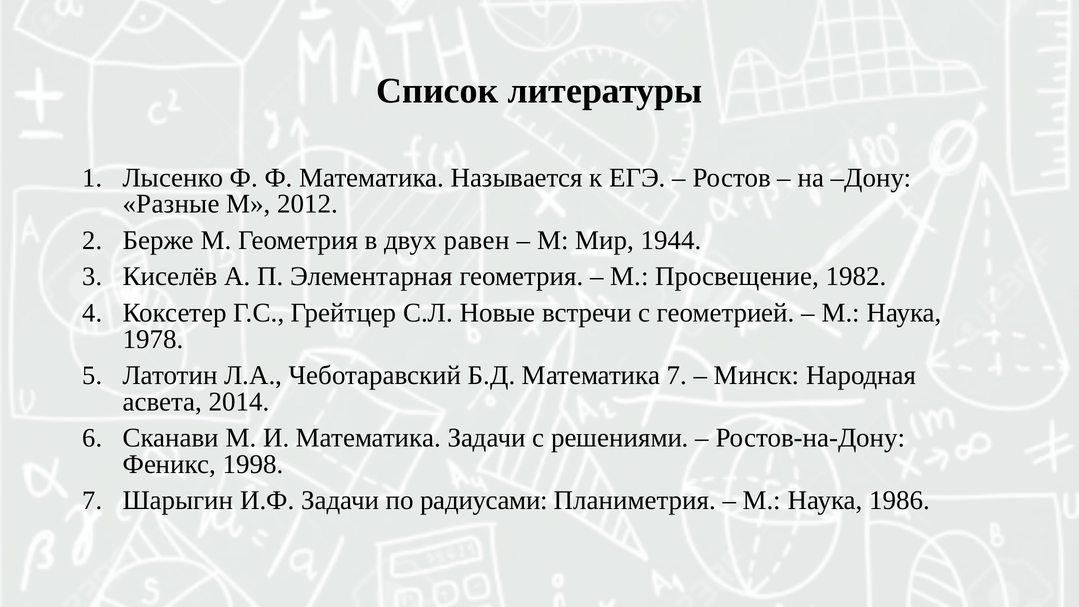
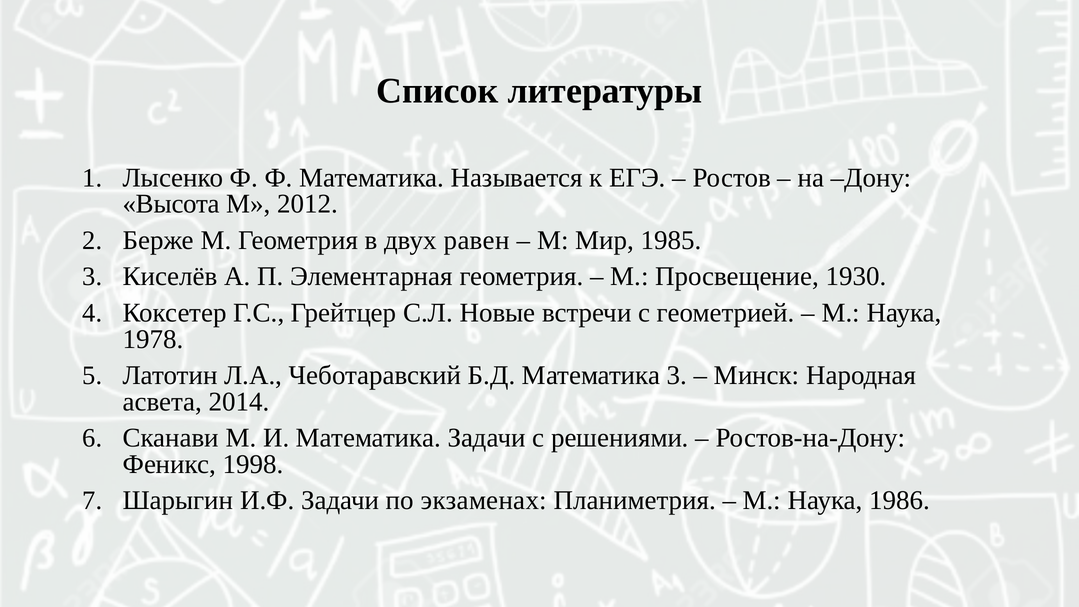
Разные: Разные -> Высота
1944: 1944 -> 1985
1982: 1982 -> 1930
Математика 7: 7 -> 3
радиусами: радиусами -> экзаменах
